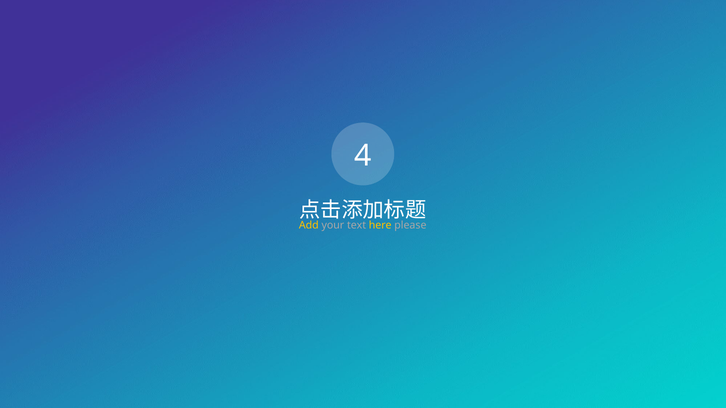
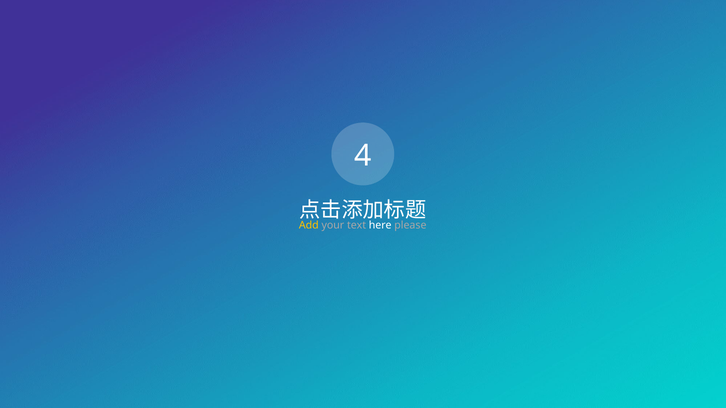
here colour: yellow -> white
